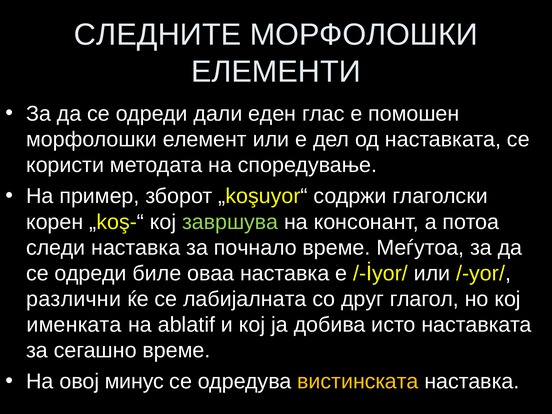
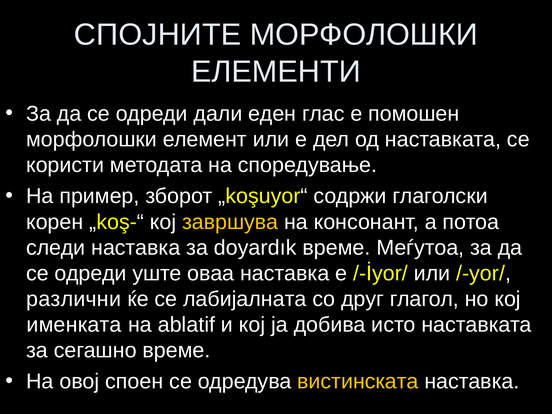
СЛЕДНИТЕ: СЛЕДНИТЕ -> СПОЈНИТЕ
завршува colour: light green -> yellow
почнало: почнало -> doyardık
биле: биле -> уште
минус: минус -> споен
